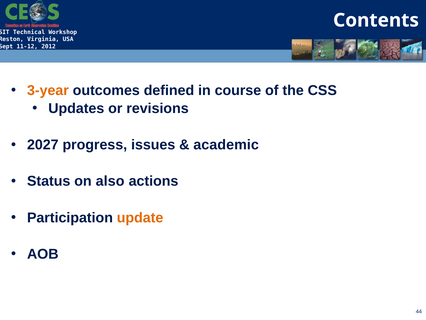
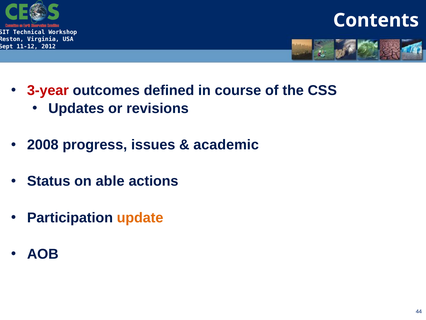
3-year colour: orange -> red
2027: 2027 -> 2008
also: also -> able
